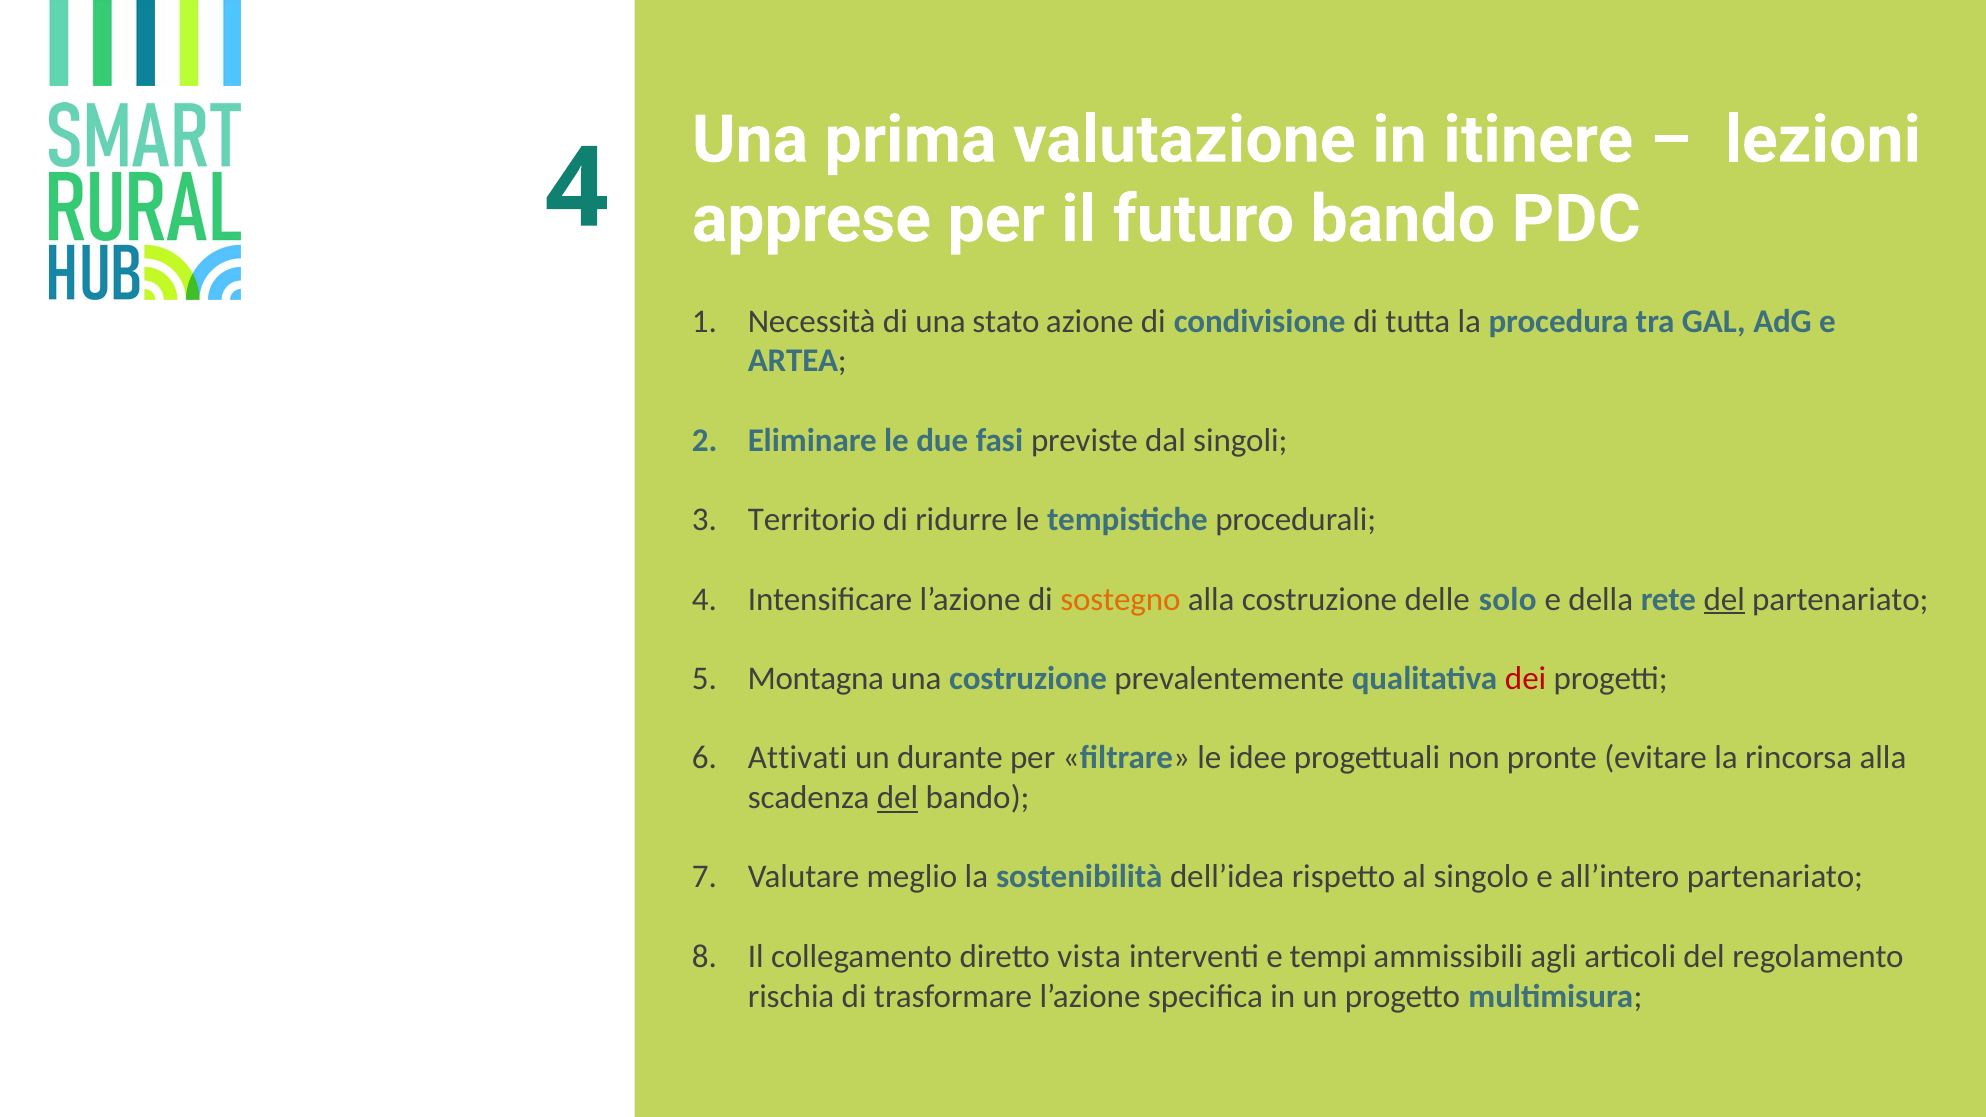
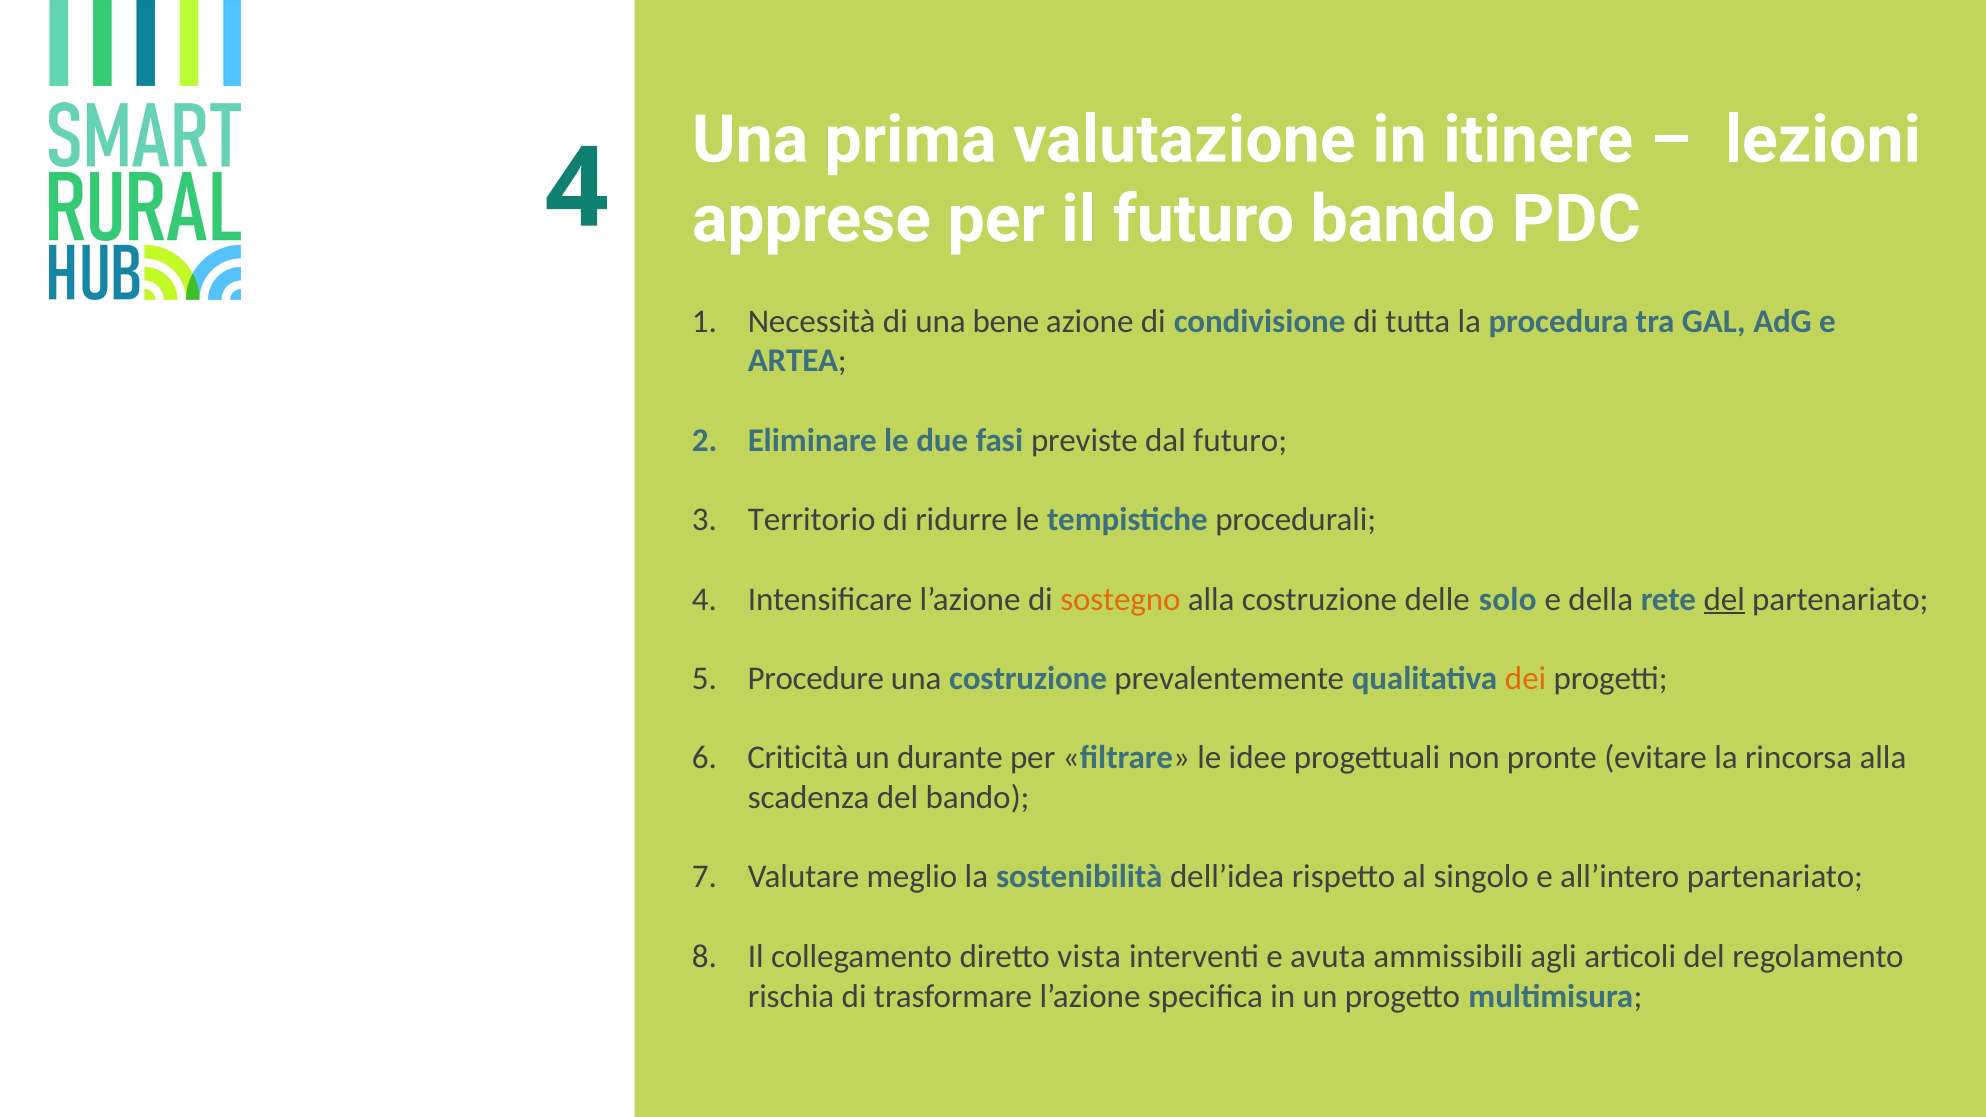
stato: stato -> bene
dal singoli: singoli -> futuro
Montagna: Montagna -> Procedure
dei colour: red -> orange
Attivati: Attivati -> Criticità
del at (897, 798) underline: present -> none
tempi: tempi -> avuta
